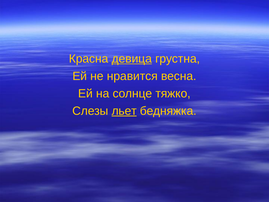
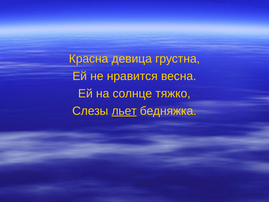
девица underline: present -> none
